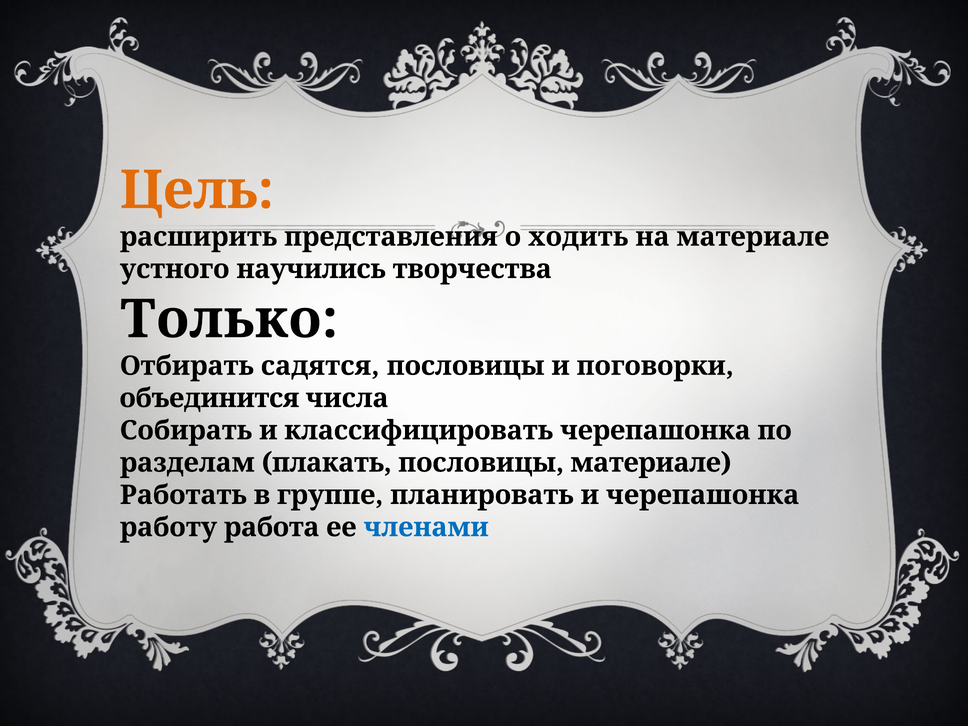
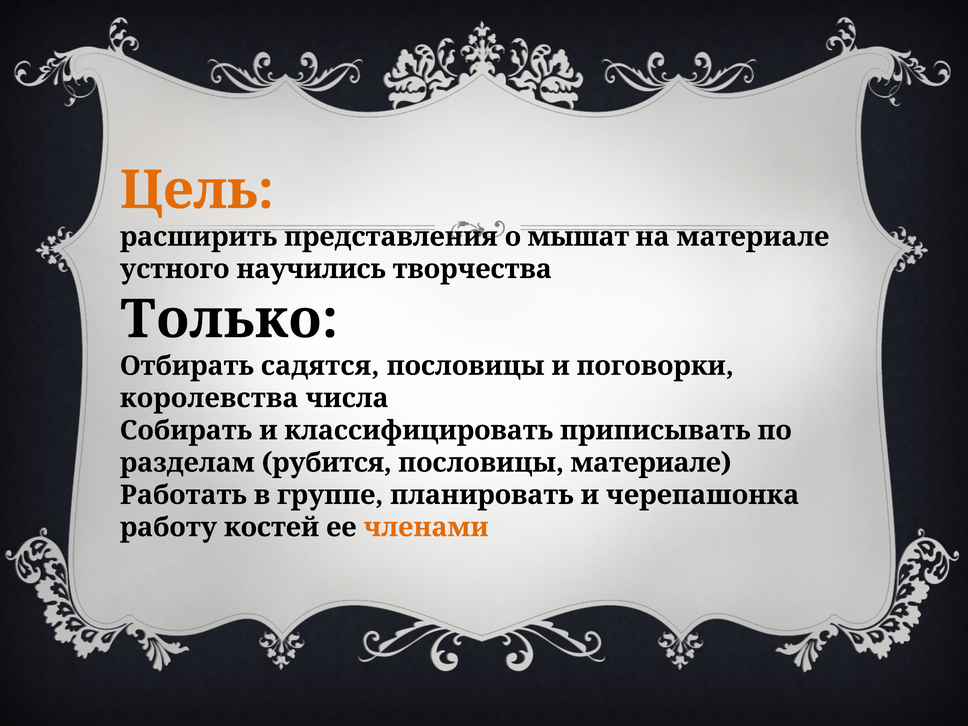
ходить: ходить -> мышат
объединится: объединится -> королевства
классифицировать черепашонка: черепашонка -> приписывать
плакать: плакать -> рубится
работа: работа -> костей
членами colour: blue -> orange
